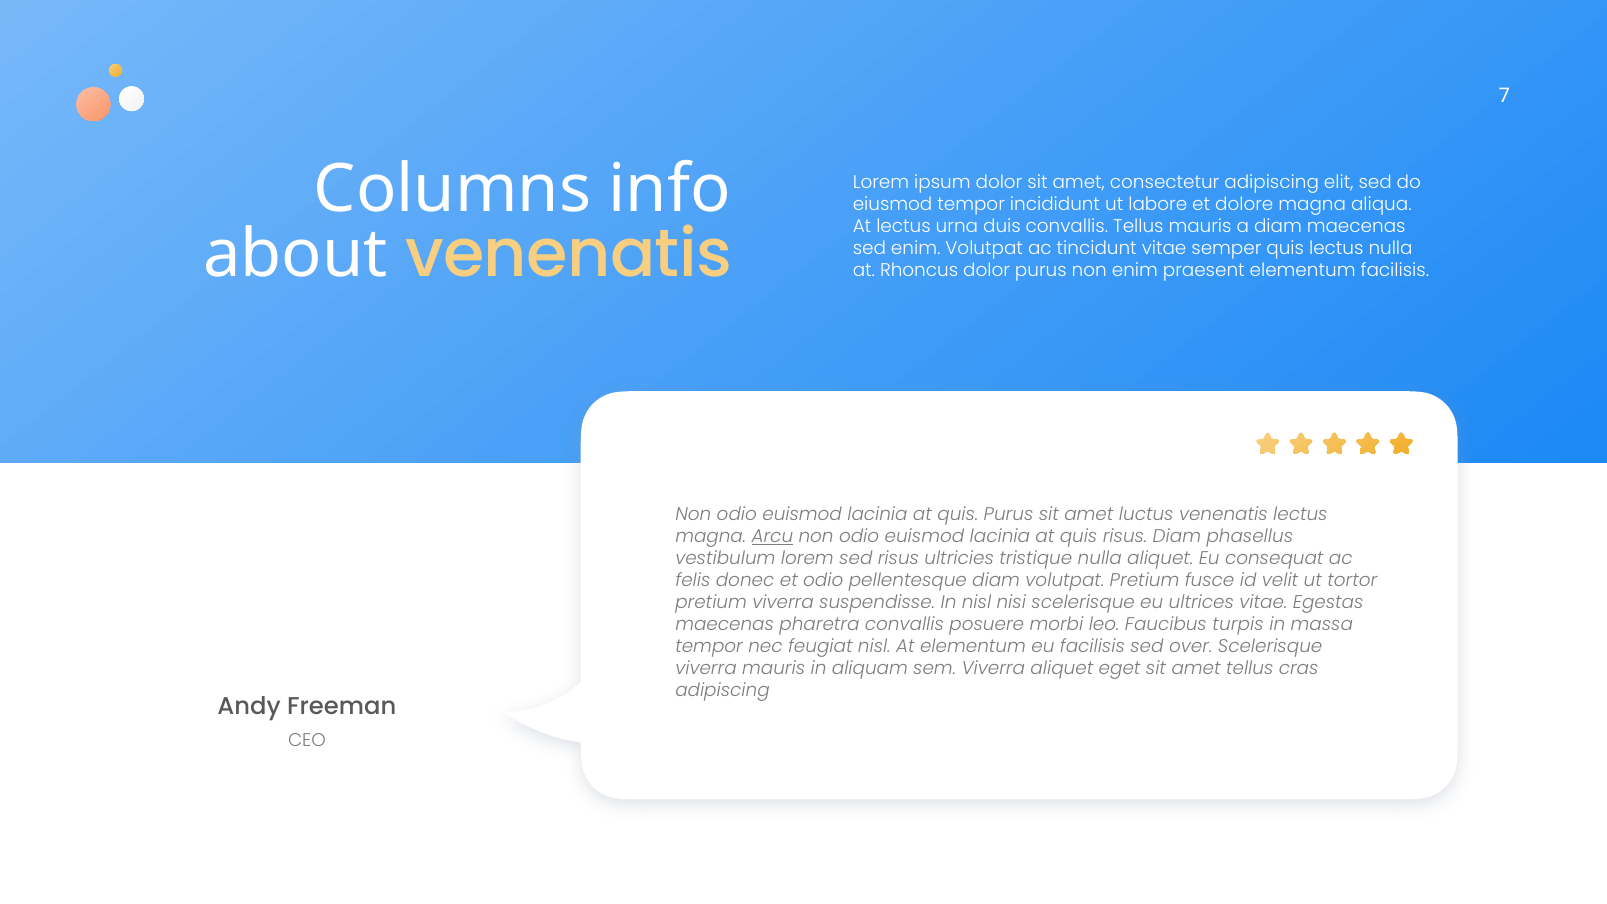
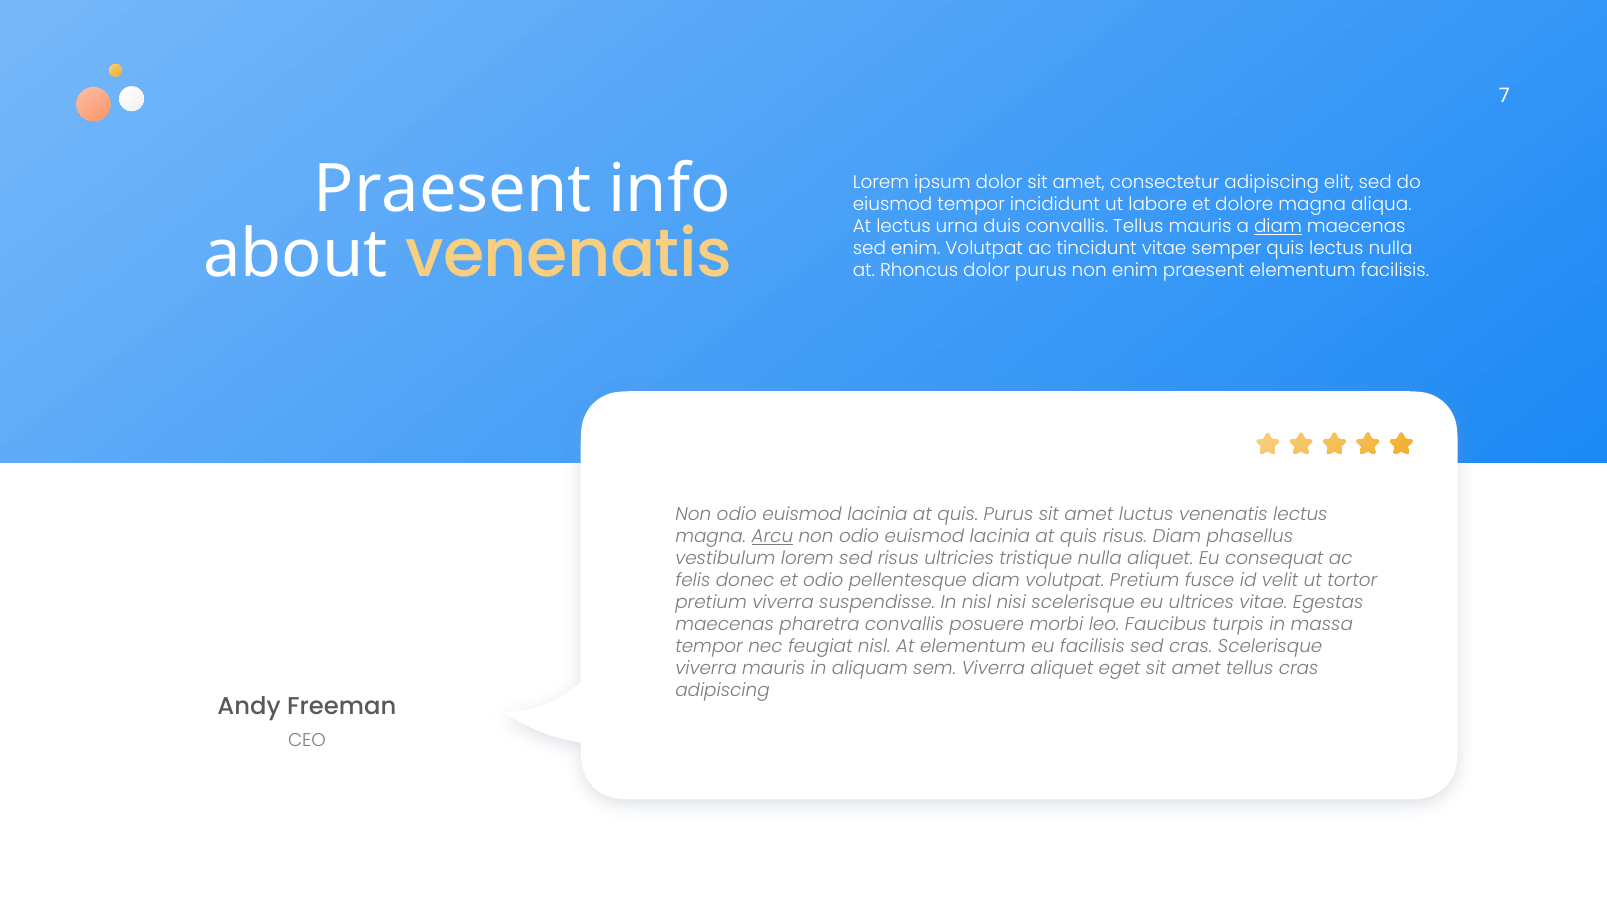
Columns at (453, 190): Columns -> Praesent
diam at (1278, 227) underline: none -> present
sed over: over -> cras
